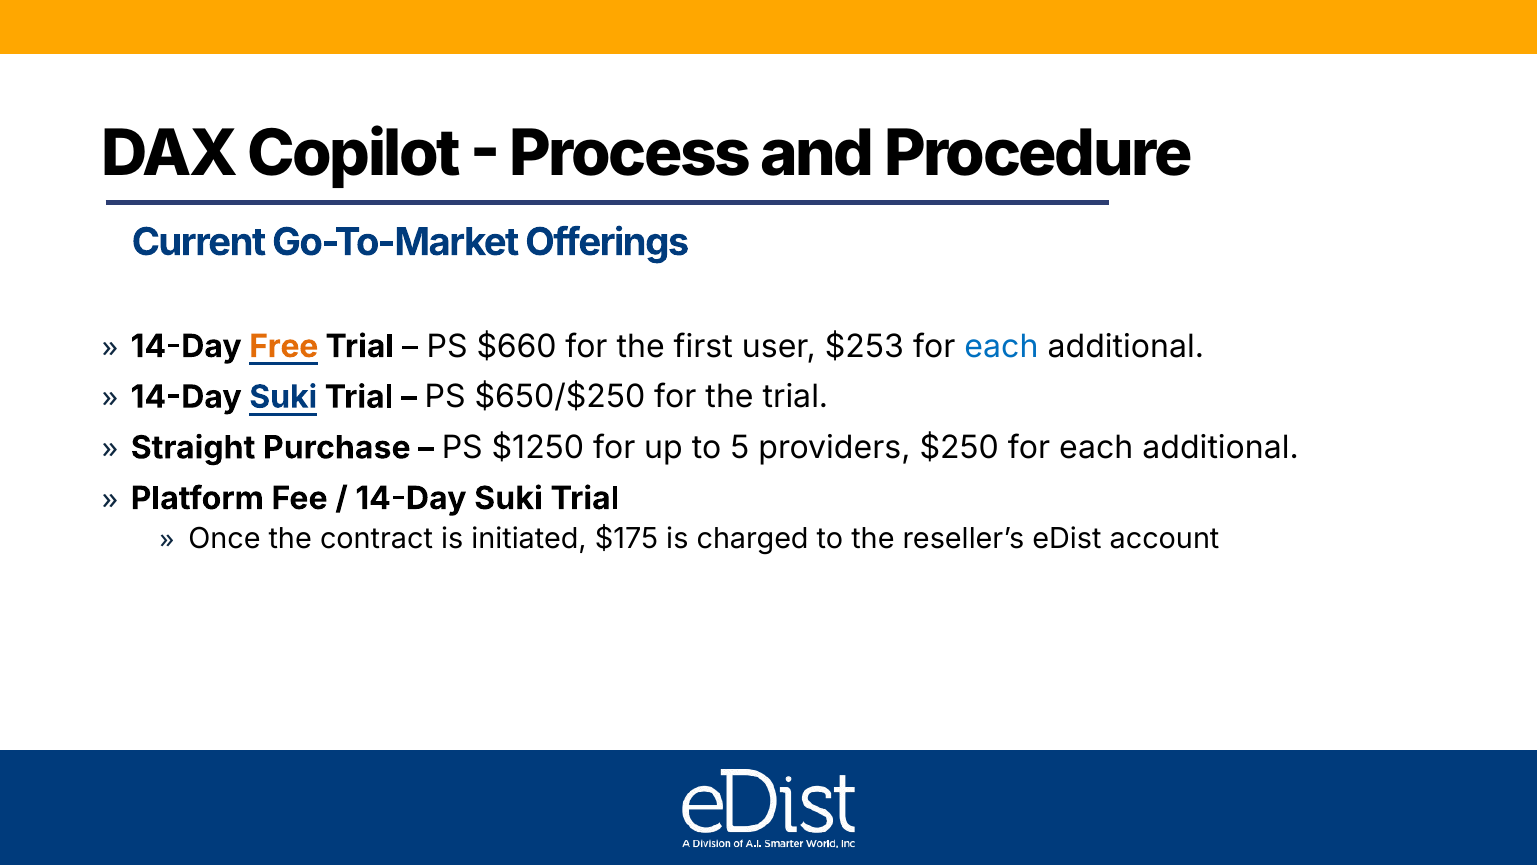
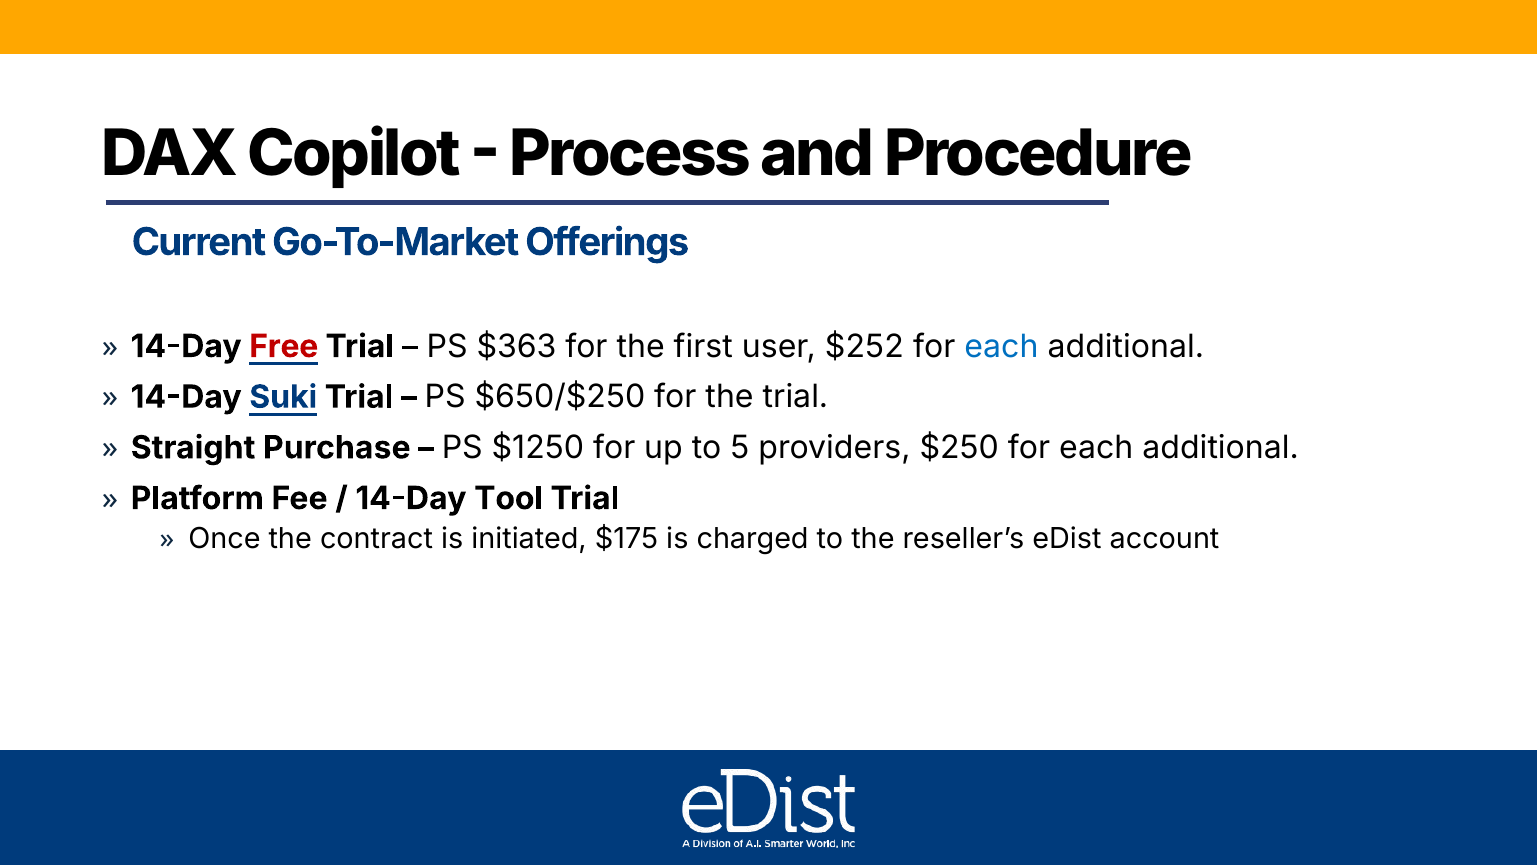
Free colour: orange -> red
$660: $660 -> $363
$253: $253 -> $252
Suki at (508, 498): Suki -> Tool
